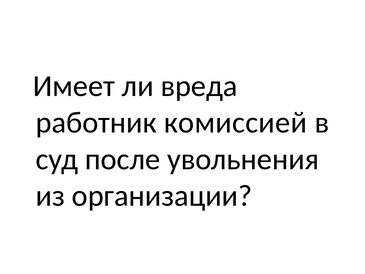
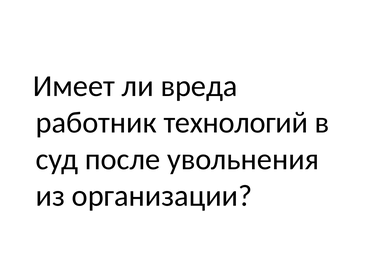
комиссией: комиссией -> технологий
